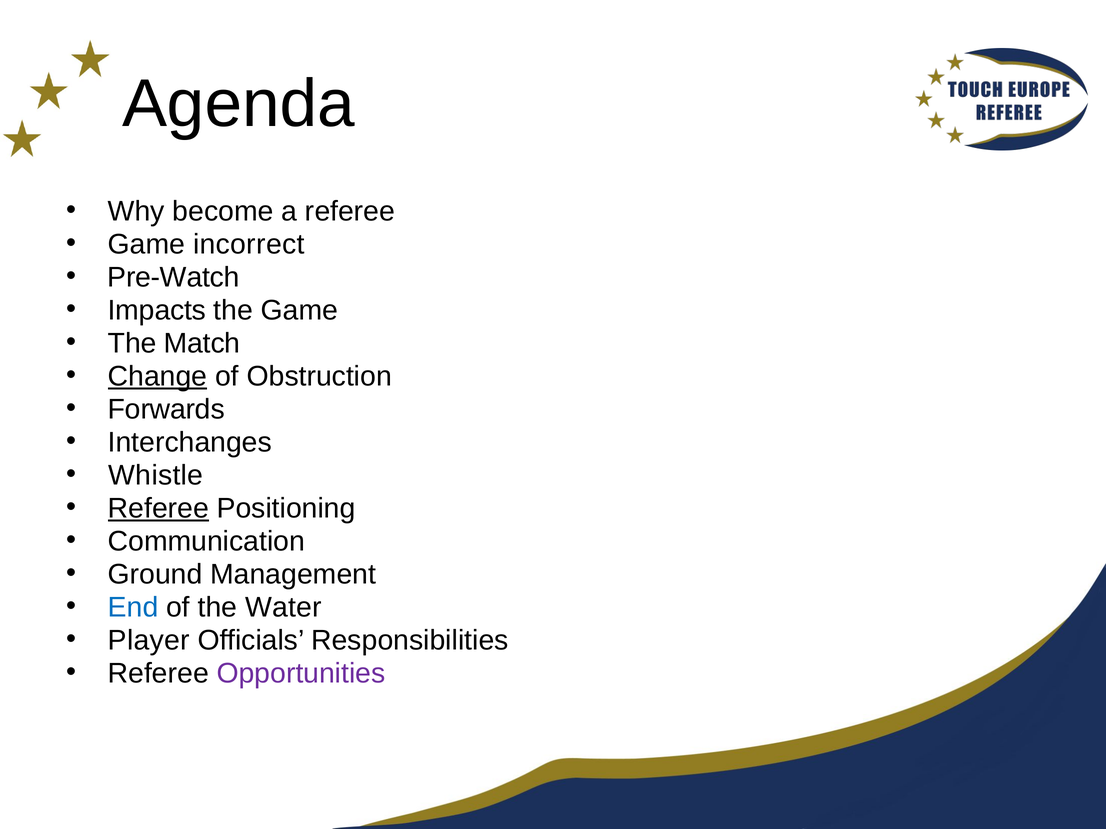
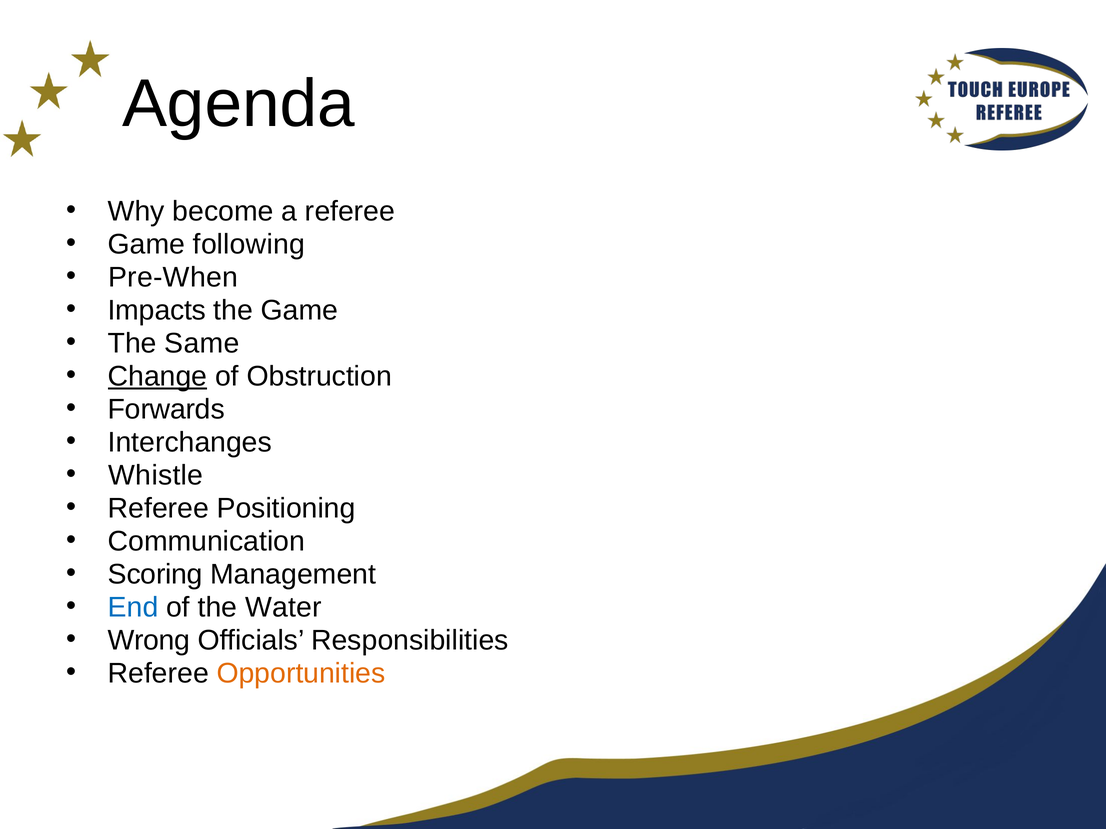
incorrect: incorrect -> following
Pre-Watch: Pre-Watch -> Pre-When
Match: Match -> Same
Referee at (158, 509) underline: present -> none
Ground: Ground -> Scoring
Player: Player -> Wrong
Opportunities colour: purple -> orange
